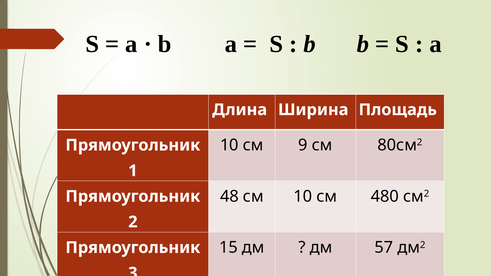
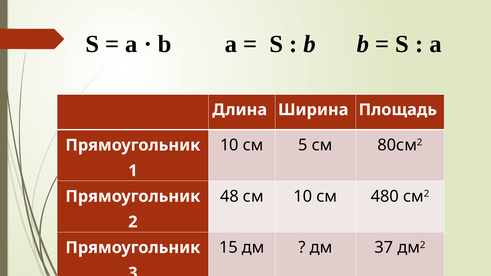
9: 9 -> 5
57: 57 -> 37
